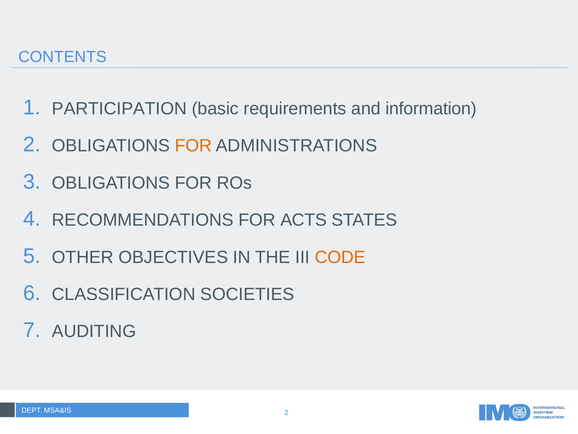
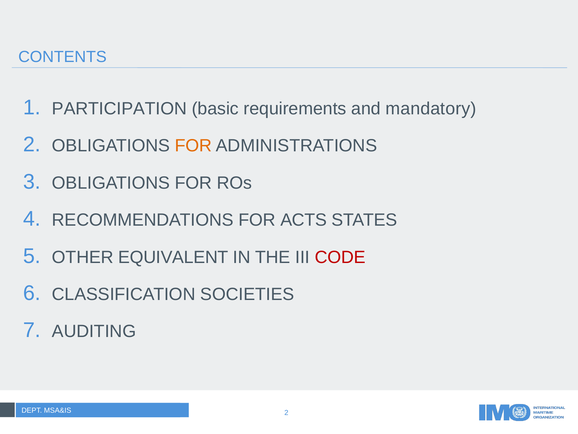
information: information -> mandatory
OBJECTIVES: OBJECTIVES -> EQUIVALENT
CODE colour: orange -> red
